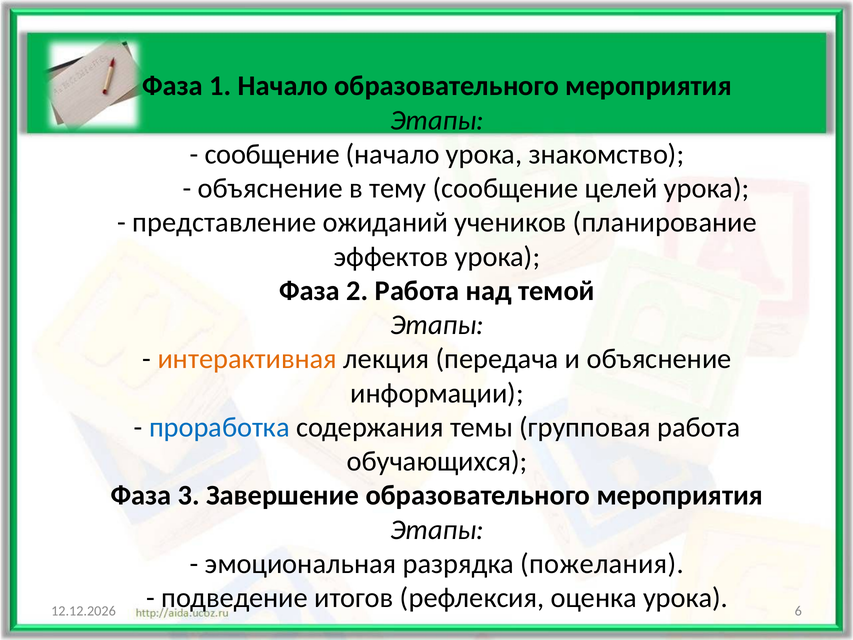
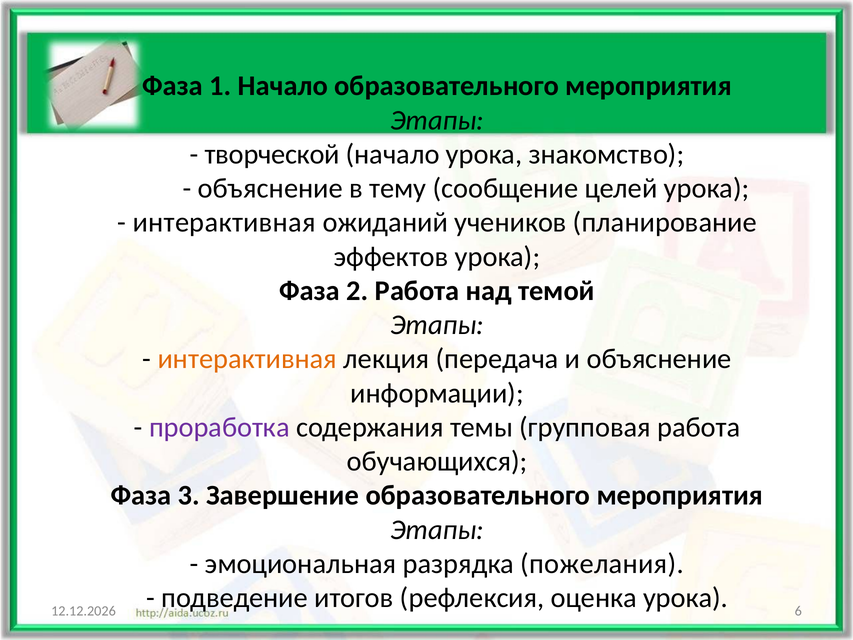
сообщение at (272, 154): сообщение -> творческой
представление at (224, 222): представление -> интерактивная
проработка colour: blue -> purple
